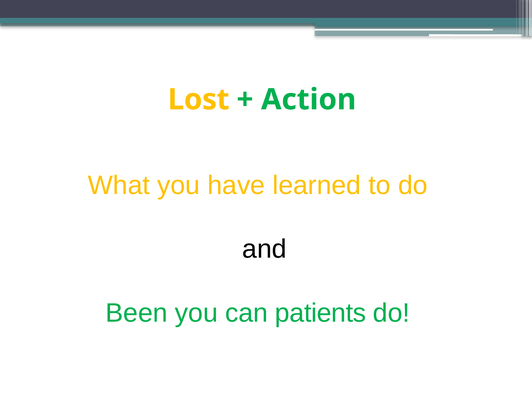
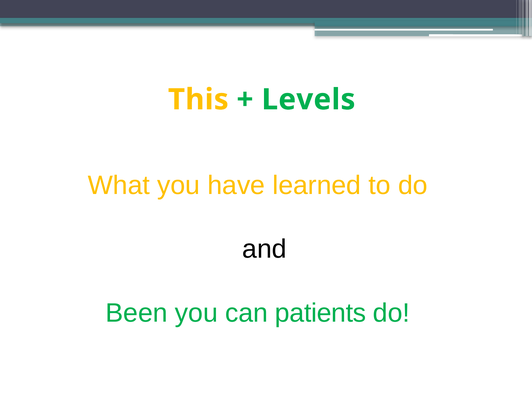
Lost: Lost -> This
Action: Action -> Levels
